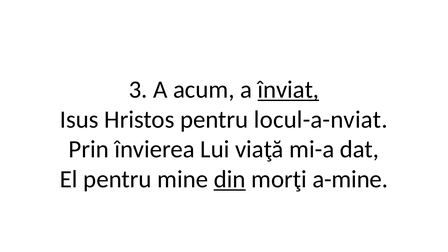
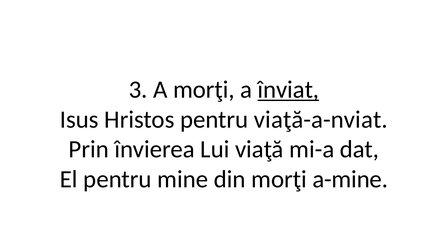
A acum: acum -> morţi
locul-a-nviat: locul-a-nviat -> viaţă-a-nviat
din underline: present -> none
